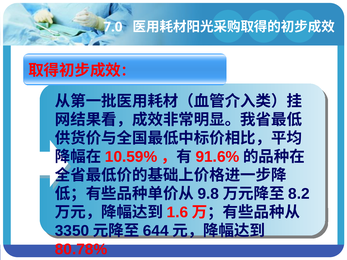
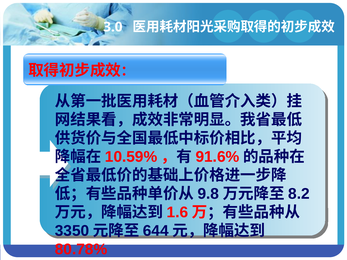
7.0: 7.0 -> 3.0
